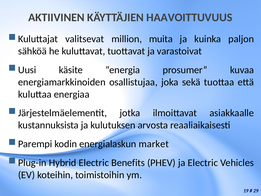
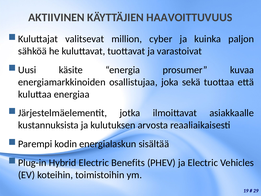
muita: muita -> cyber
market: market -> sisältää
